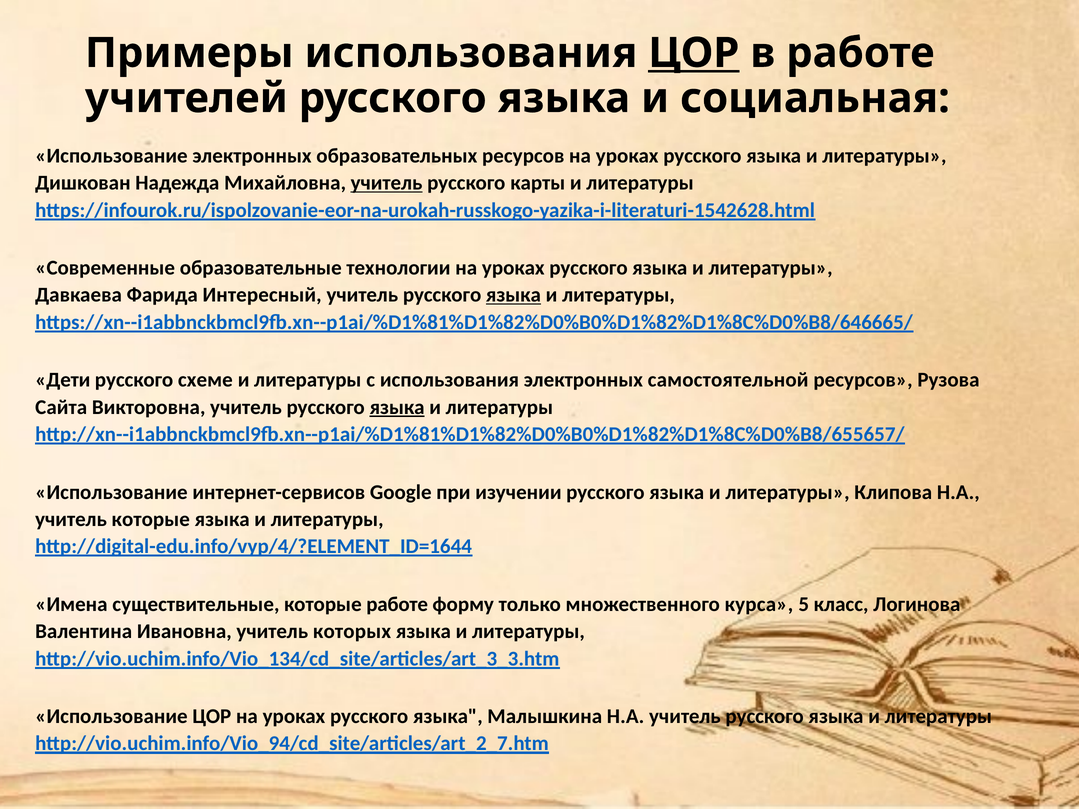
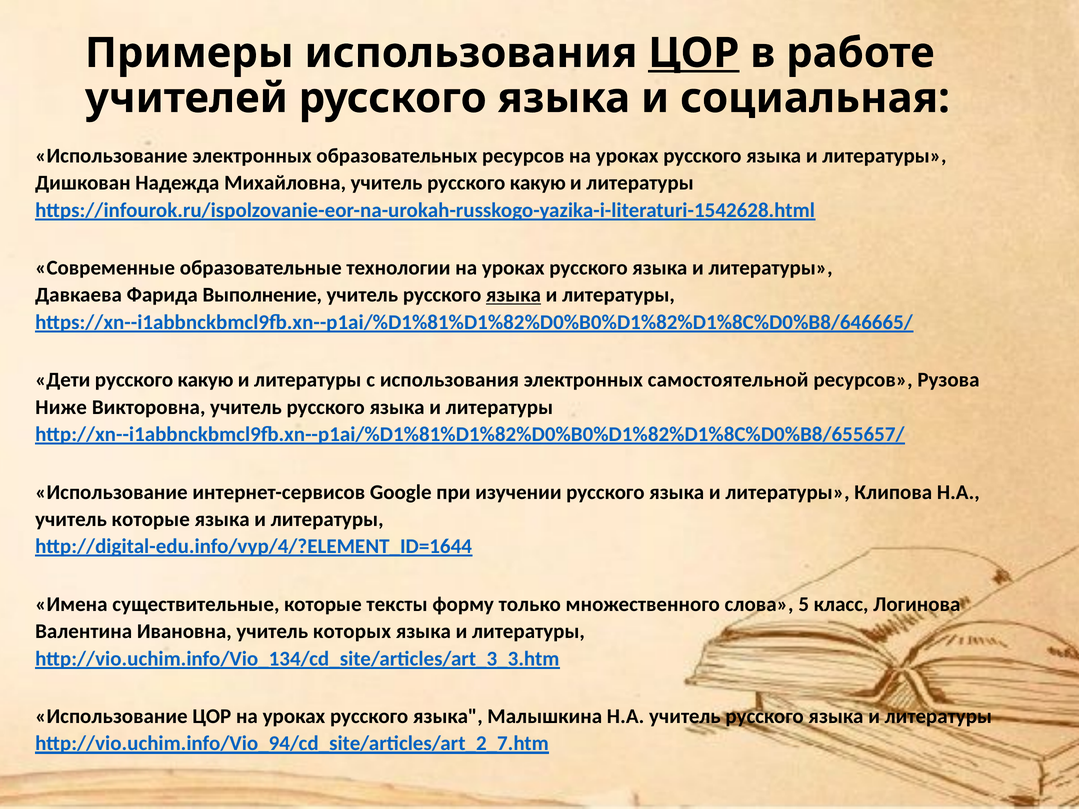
учитель at (387, 183) underline: present -> none
карты at (538, 183): карты -> какую
Интересный: Интересный -> Выполнение
схеме at (205, 380): схеме -> какую
Сайта: Сайта -> Ниже
языка at (397, 407) underline: present -> none
которые работе: работе -> тексты
курса: курса -> слова
